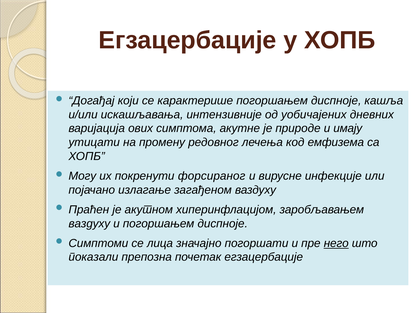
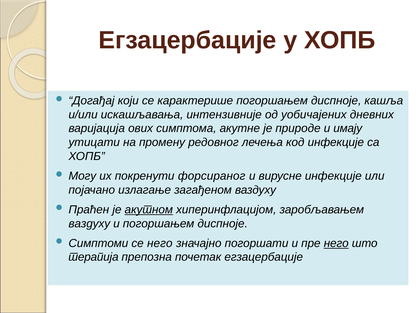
код емфизема: емфизема -> инфекције
акутном underline: none -> present
се лица: лица -> него
показали: показали -> терапија
